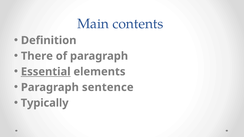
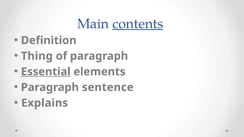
contents underline: none -> present
There: There -> Thing
Typically: Typically -> Explains
